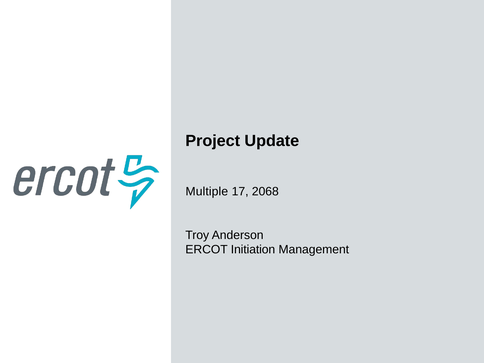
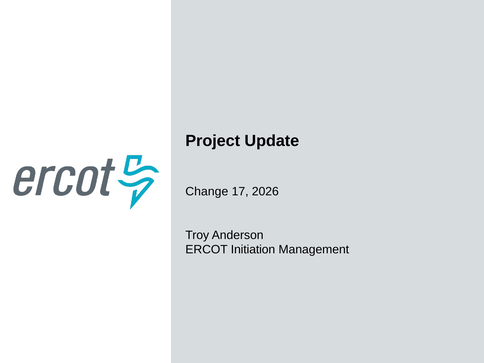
Multiple: Multiple -> Change
2068: 2068 -> 2026
